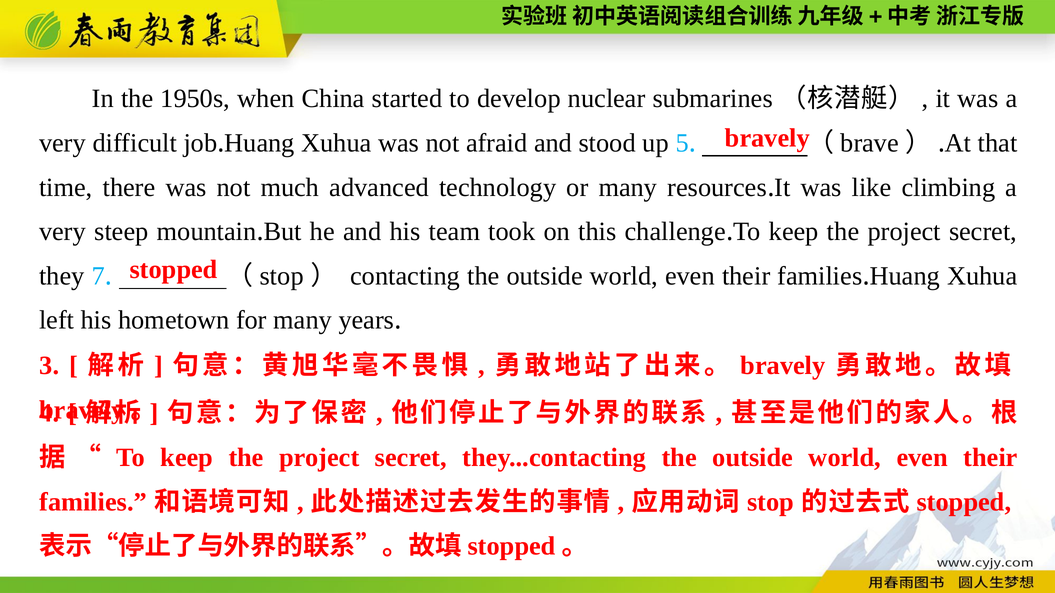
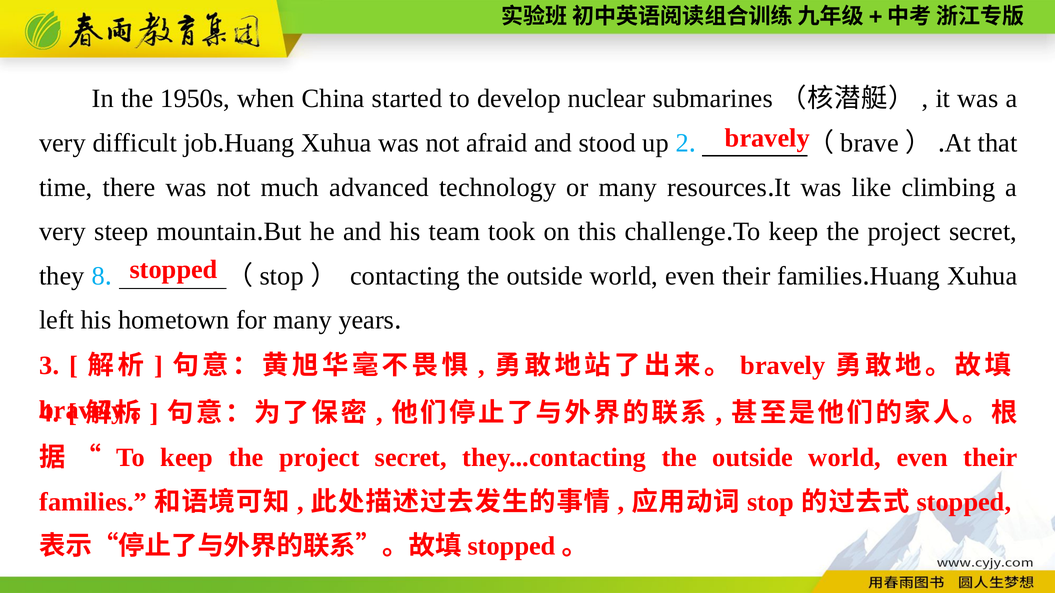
5: 5 -> 2
7: 7 -> 8
